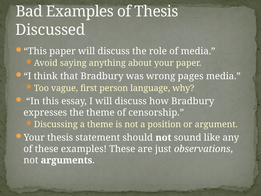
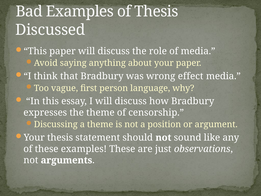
pages: pages -> effect
